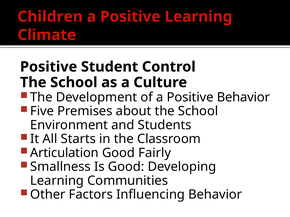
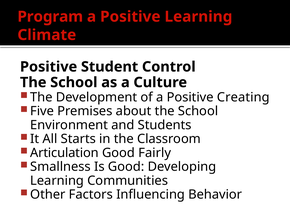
Children: Children -> Program
Positive Behavior: Behavior -> Creating
